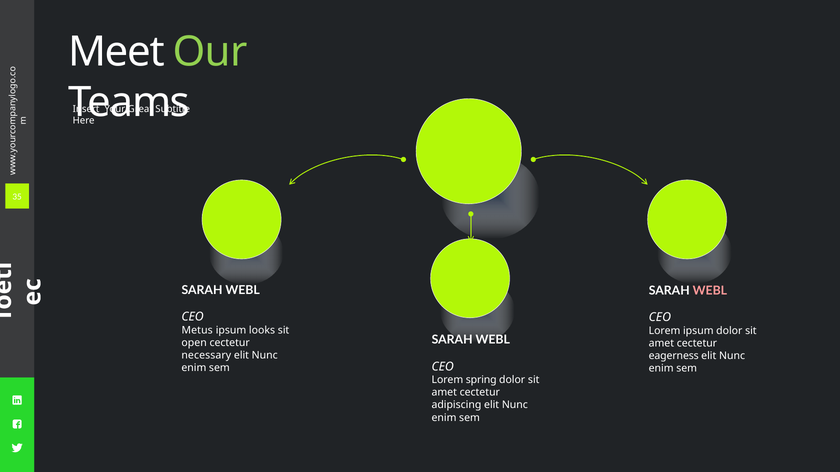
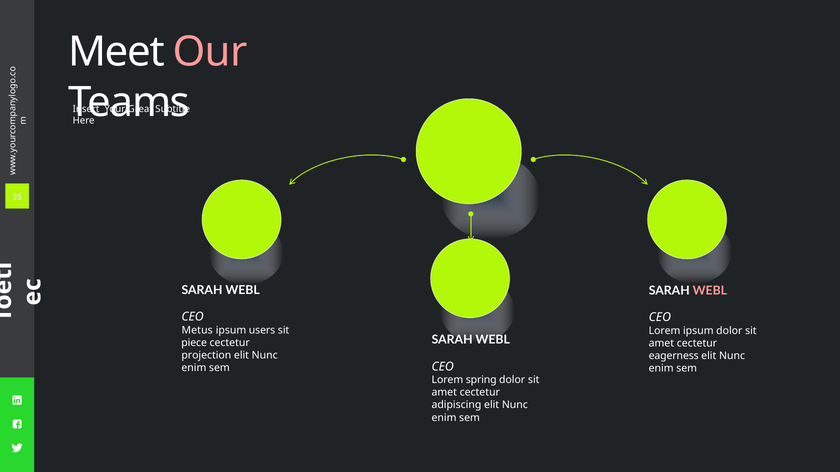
Our colour: light green -> pink
looks: looks -> users
open: open -> piece
necessary: necessary -> projection
